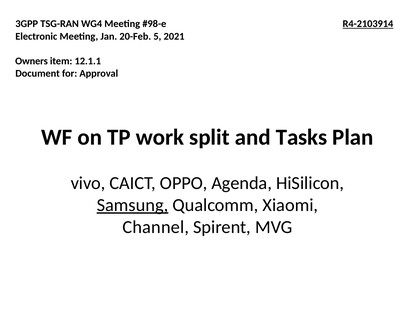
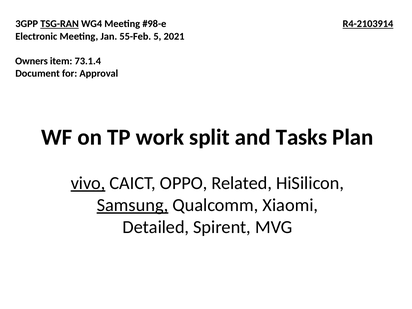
TSG-RAN underline: none -> present
20-Feb: 20-Feb -> 55-Feb
12.1.1: 12.1.1 -> 73.1.4
vivo underline: none -> present
Agenda: Agenda -> Related
Channel: Channel -> Detailed
